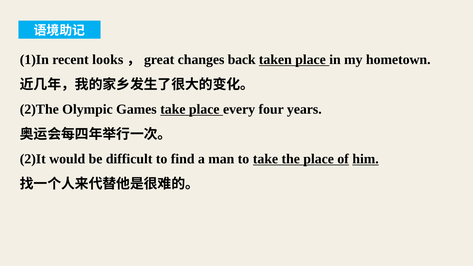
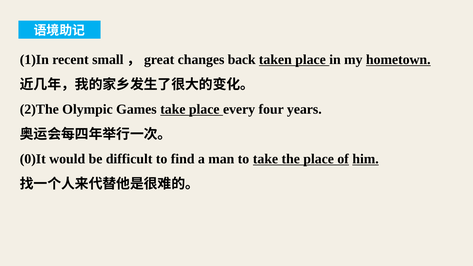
looks: looks -> small
hometown underline: none -> present
2)It: 2)It -> 0)It
